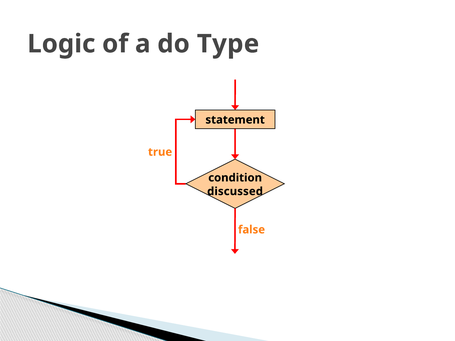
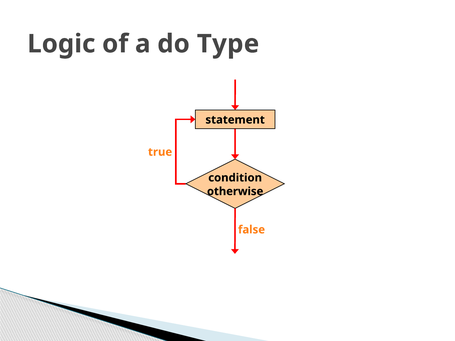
discussed: discussed -> otherwise
